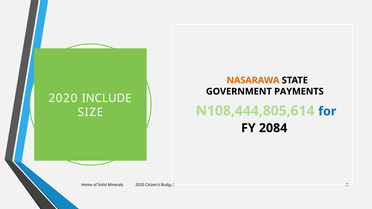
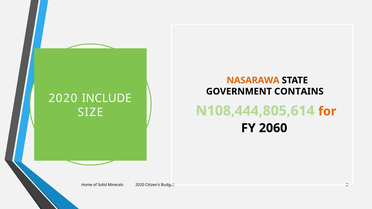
PAYMENTS: PAYMENTS -> CONTAINS
for colour: blue -> orange
2084: 2084 -> 2060
